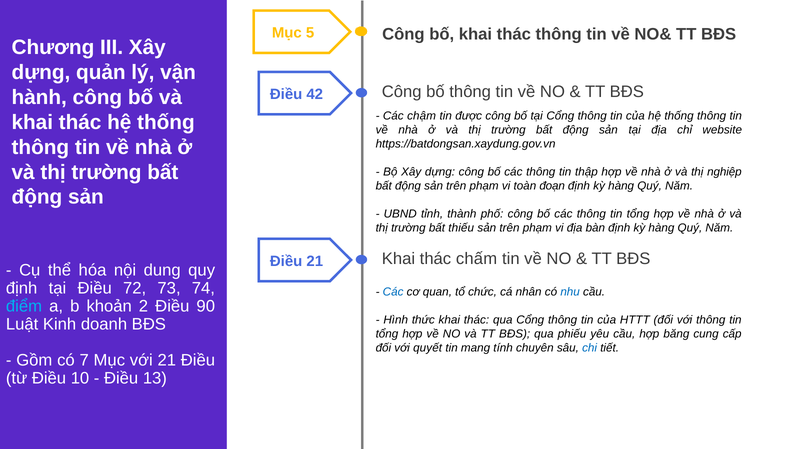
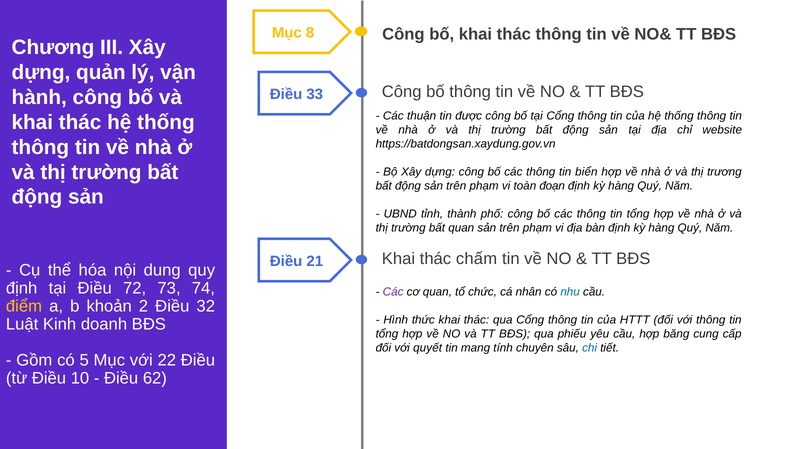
5: 5 -> 8
42: 42 -> 33
chậm: chậm -> thuận
thập: thập -> biển
nghiệp: nghiệp -> trương
bất thiếu: thiếu -> quan
Các at (393, 292) colour: blue -> purple
điểm colour: light blue -> yellow
90: 90 -> 32
7: 7 -> 5
với 21: 21 -> 22
13: 13 -> 62
